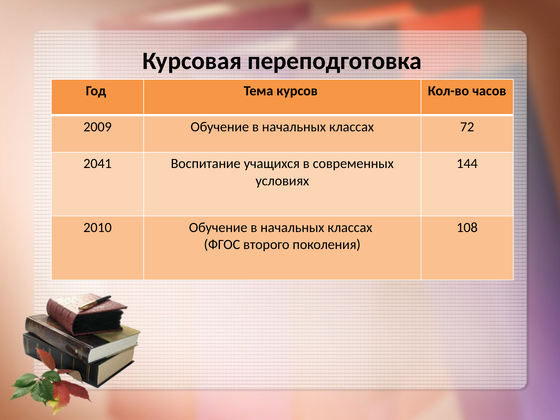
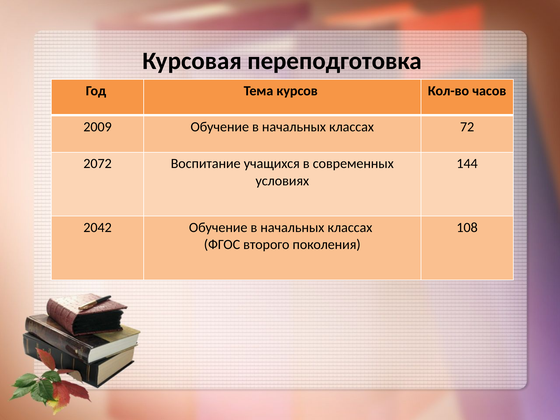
2041: 2041 -> 2072
2010: 2010 -> 2042
